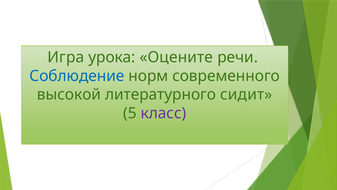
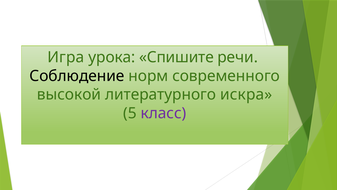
Оцените: Оцените -> Спишите
Соблюдение colour: blue -> black
сидит: сидит -> искра
